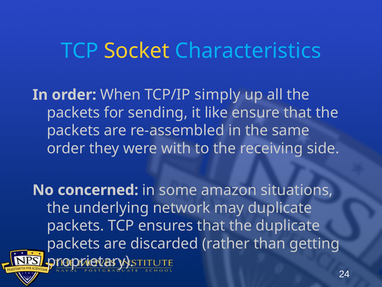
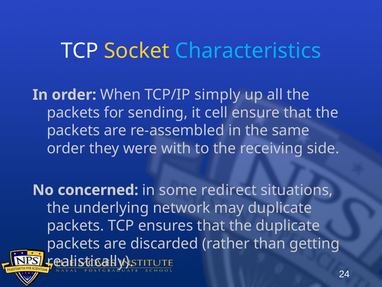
TCP at (80, 51) colour: light blue -> white
like: like -> cell
amazon: amazon -> redirect
proprietary: proprietary -> realistically
